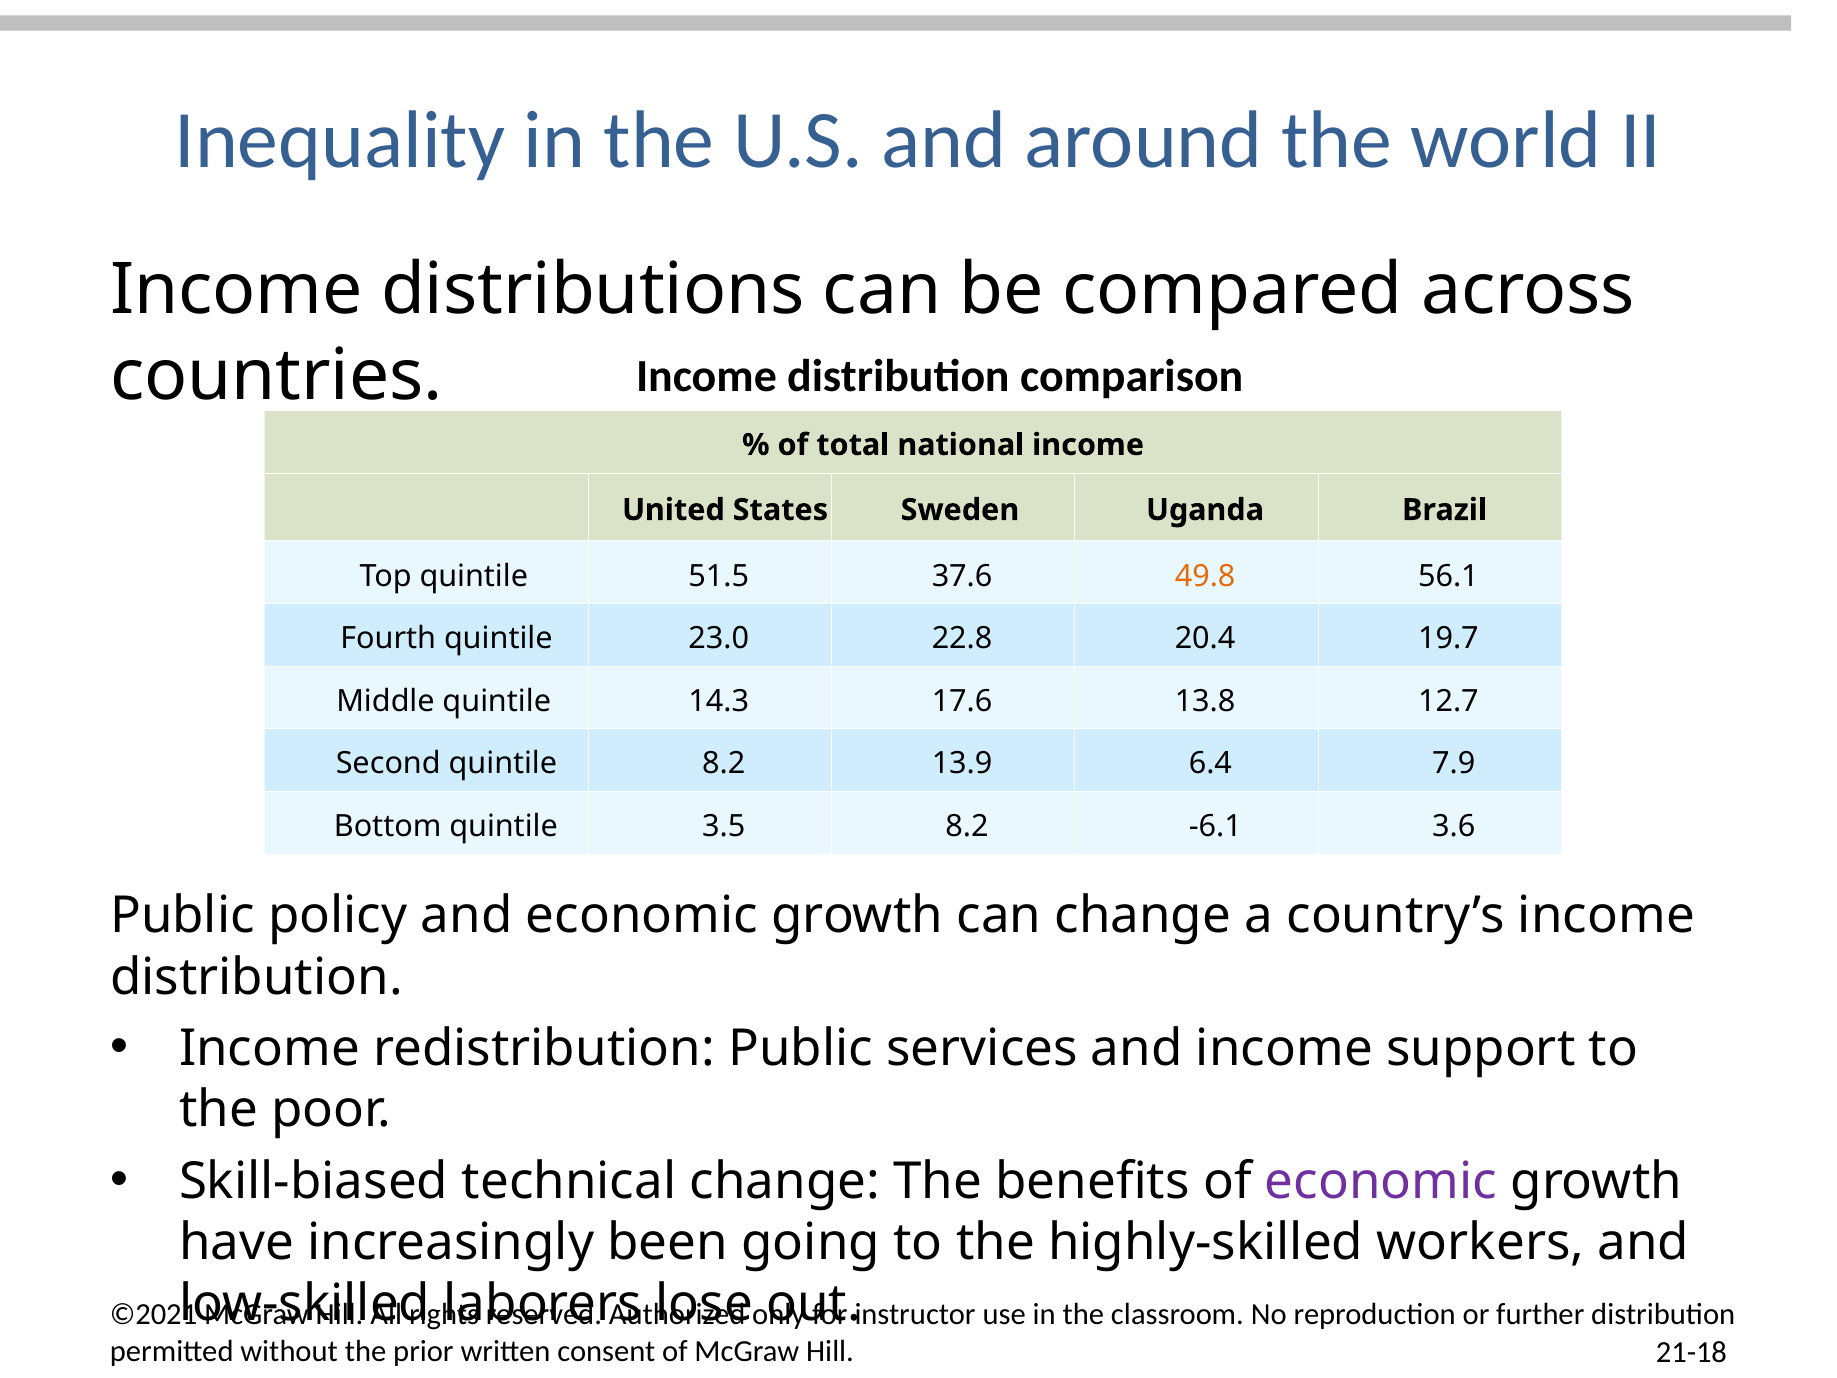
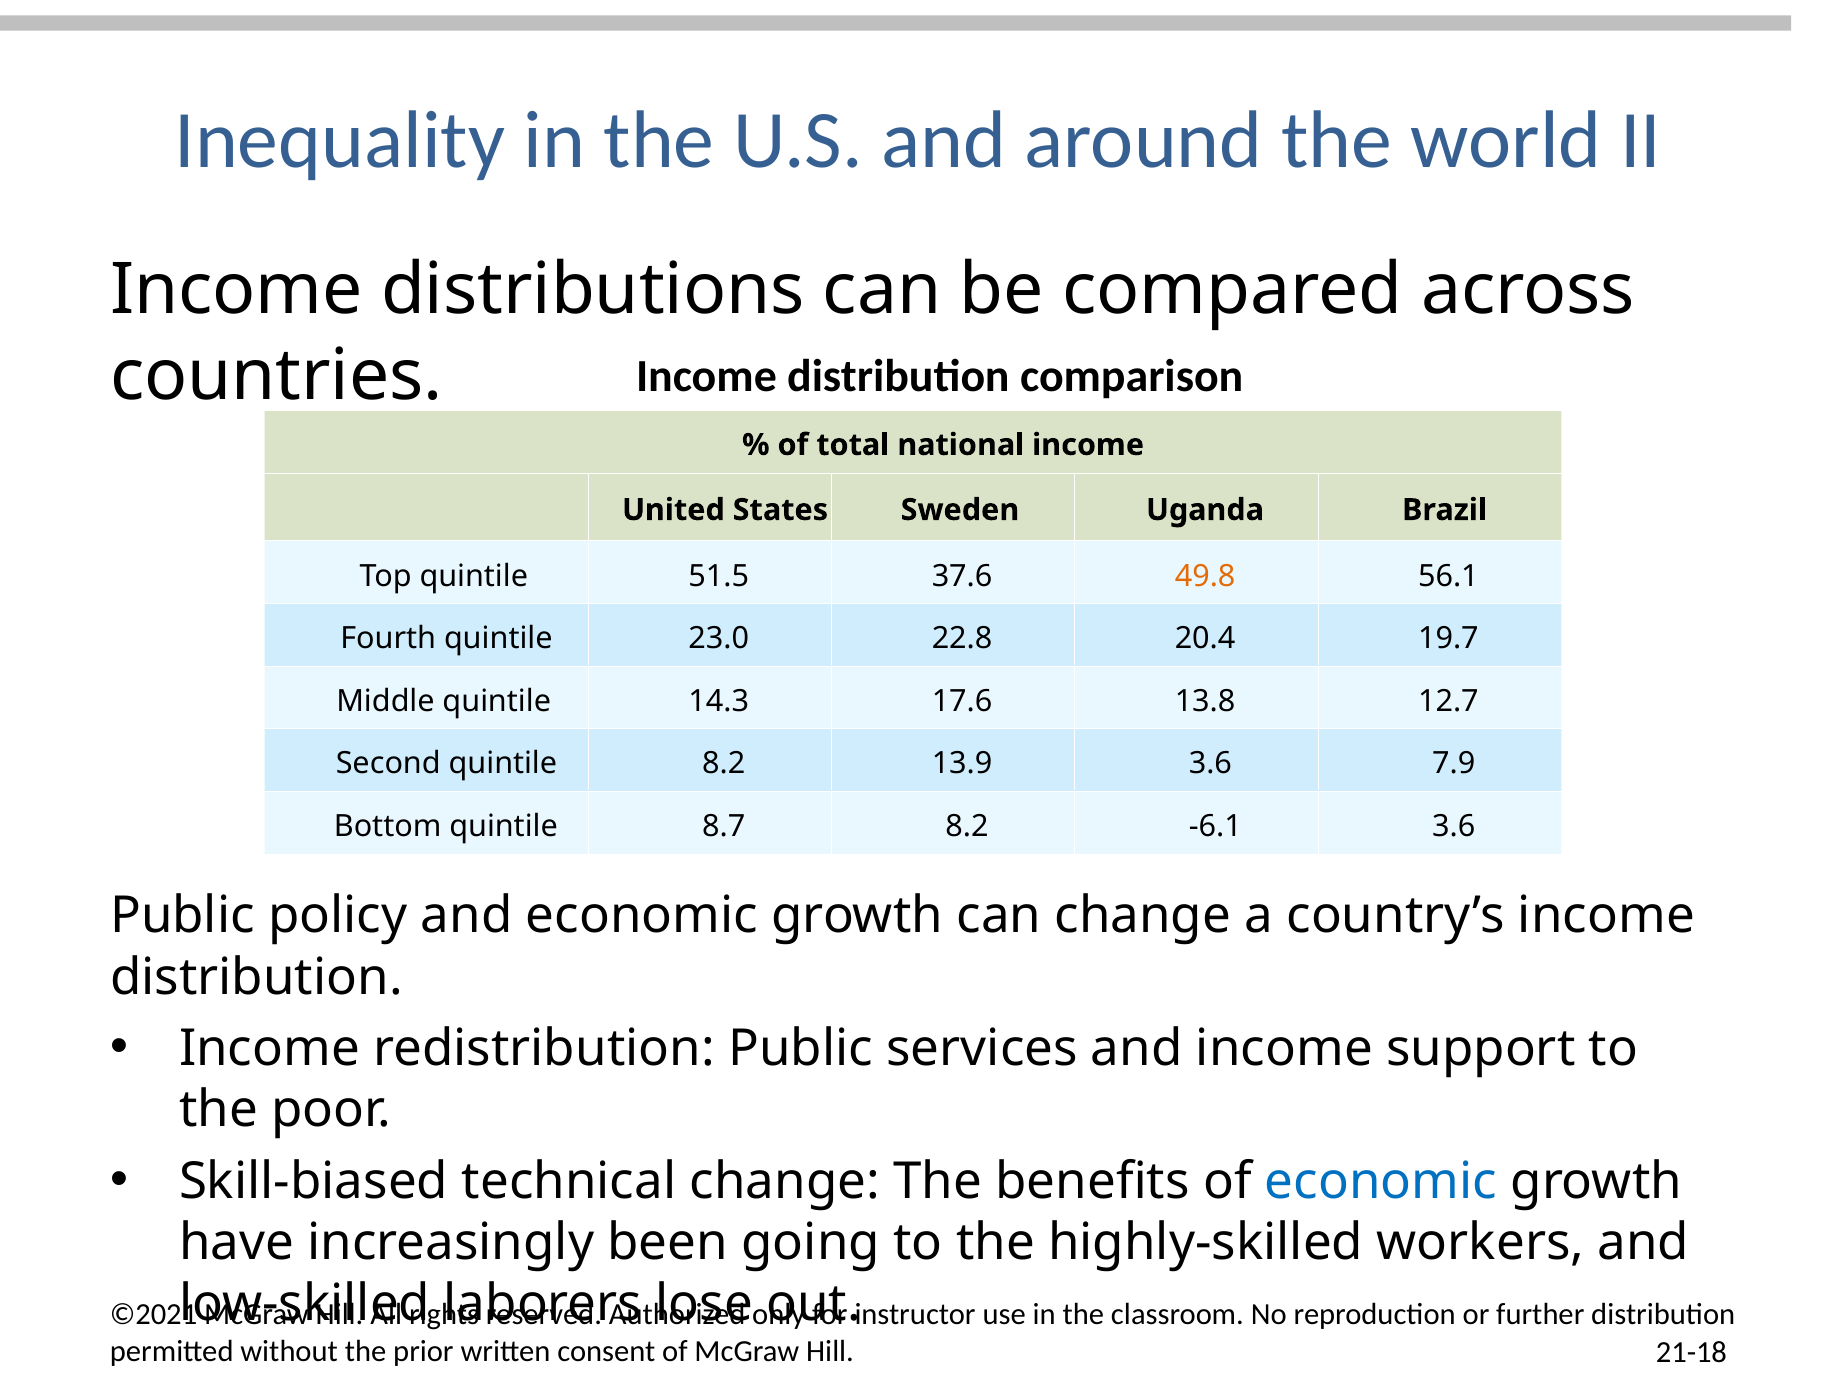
6.4 at (1210, 763): 6.4 -> 3.6
3.5: 3.5 -> 8.7
economic at (1381, 1181) colour: purple -> blue
